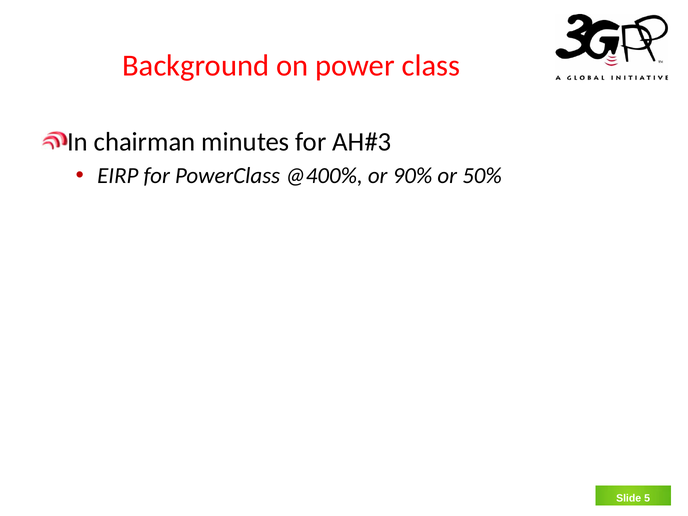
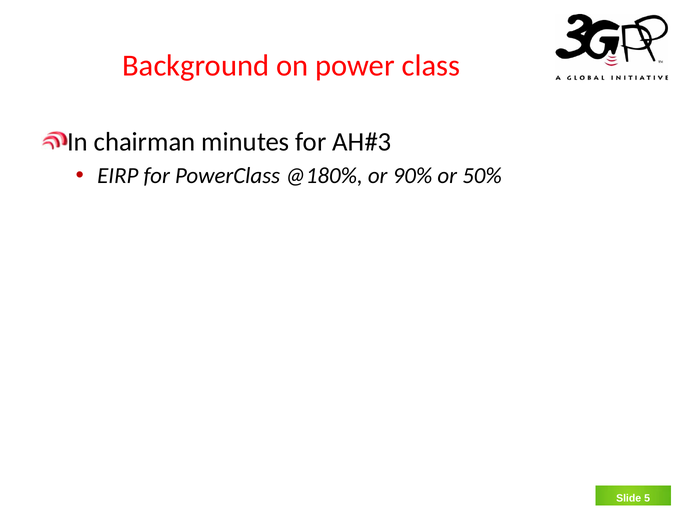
@400%: @400% -> @180%
